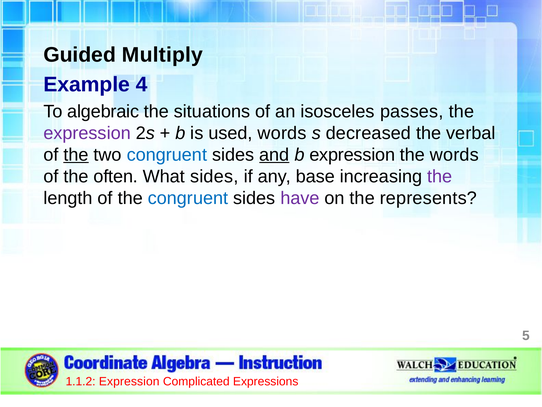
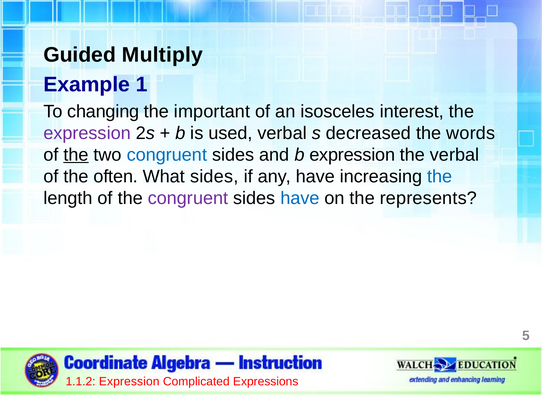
4: 4 -> 1
algebraic: algebraic -> changing
situations: situations -> important
passes: passes -> interest
used words: words -> verbal
verbal: verbal -> words
and underline: present -> none
the words: words -> verbal
any base: base -> have
the at (440, 176) colour: purple -> blue
congruent at (188, 198) colour: blue -> purple
have at (300, 198) colour: purple -> blue
